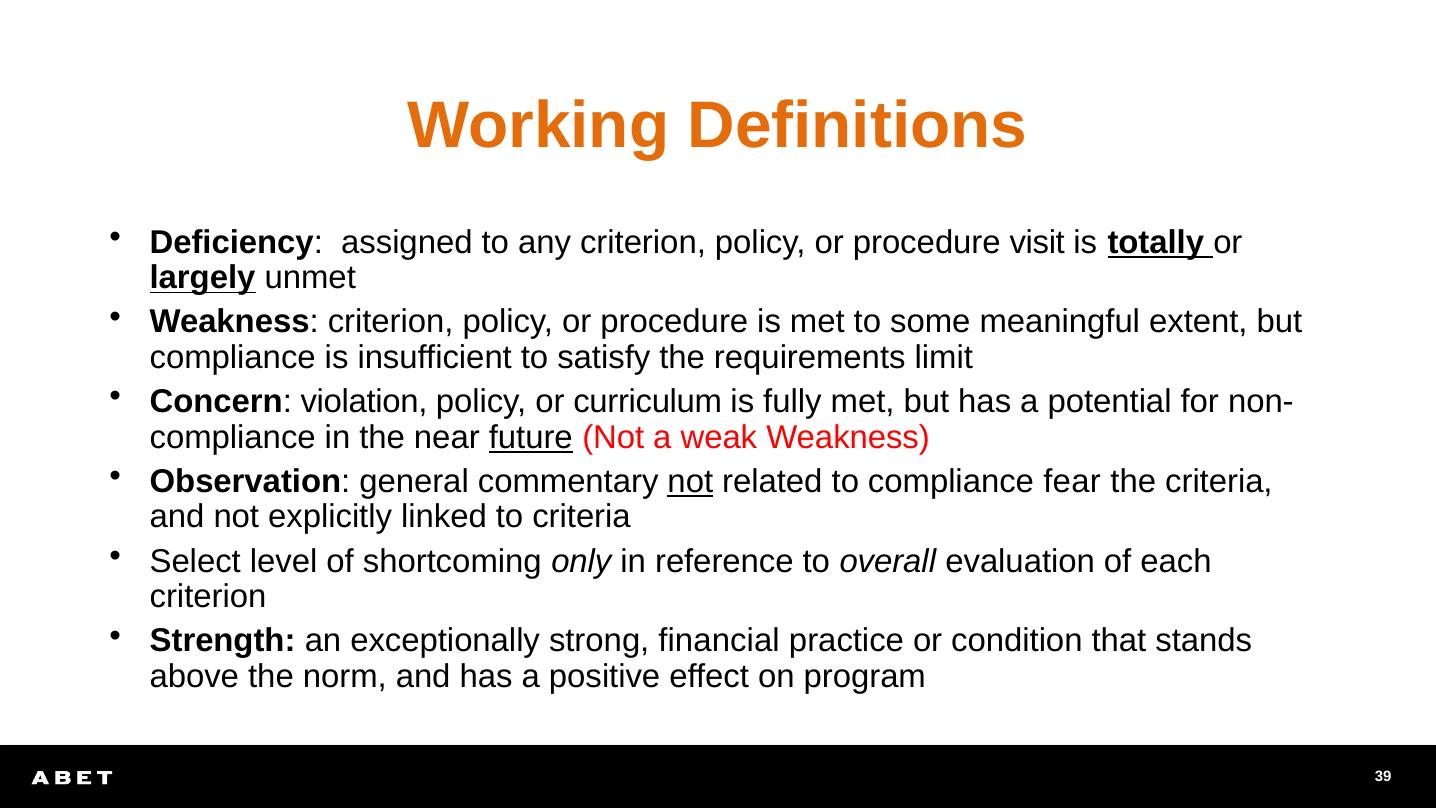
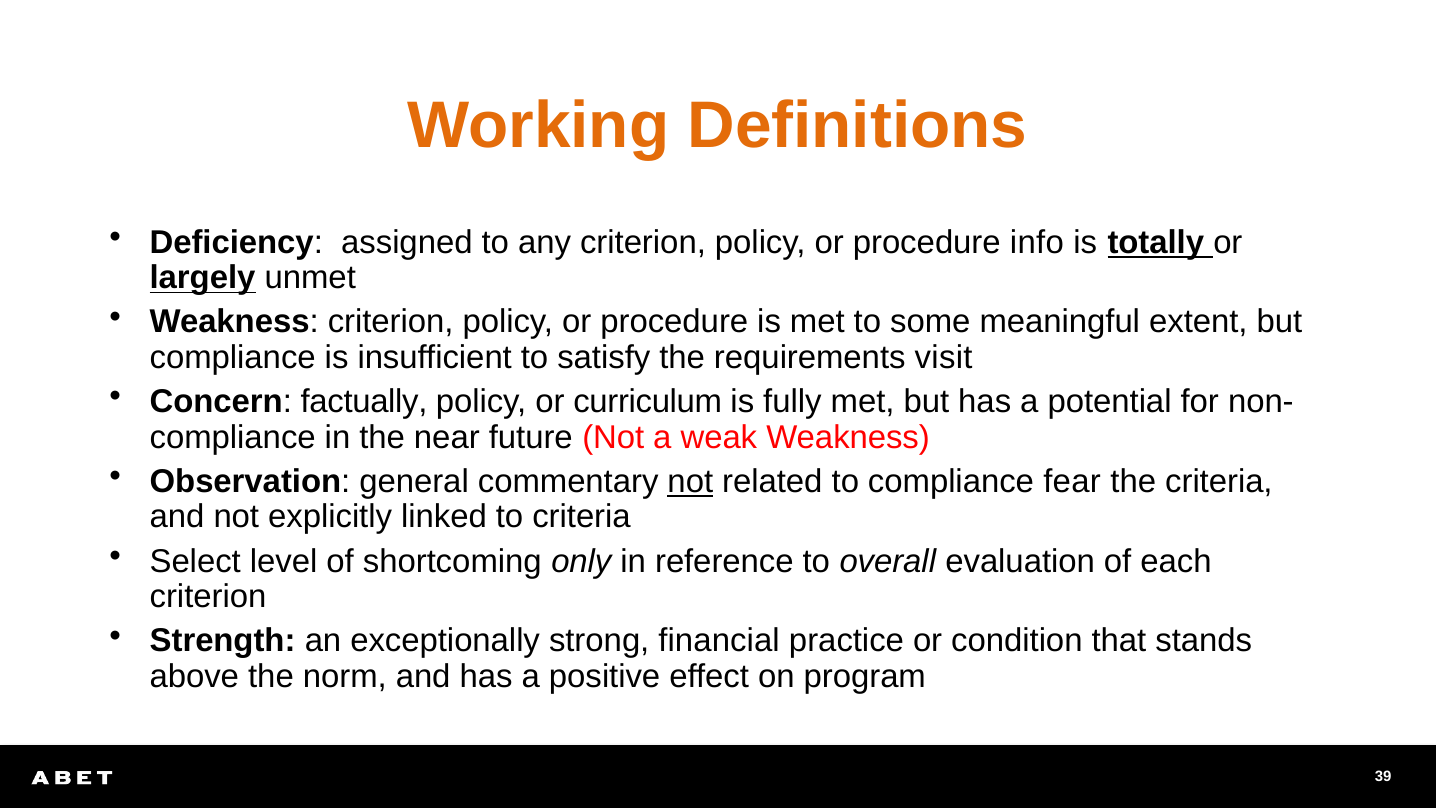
visit: visit -> info
limit: limit -> visit
violation: violation -> factually
future underline: present -> none
